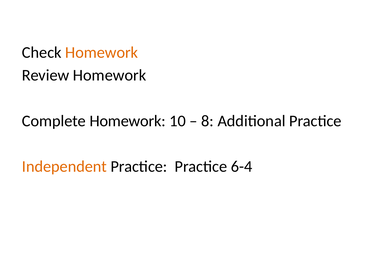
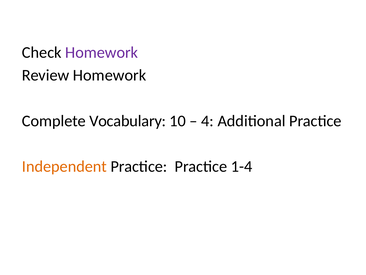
Homework at (102, 52) colour: orange -> purple
Complete Homework: Homework -> Vocabulary
8: 8 -> 4
6-4: 6-4 -> 1-4
